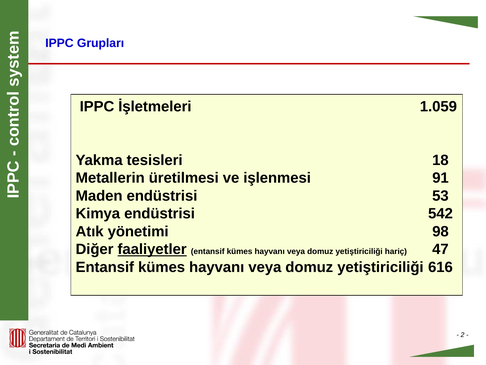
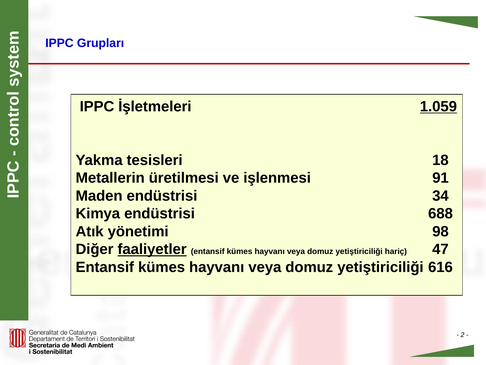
1.059 underline: none -> present
53: 53 -> 34
542: 542 -> 688
